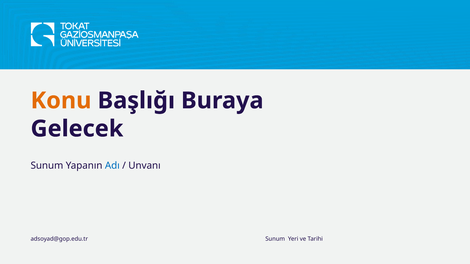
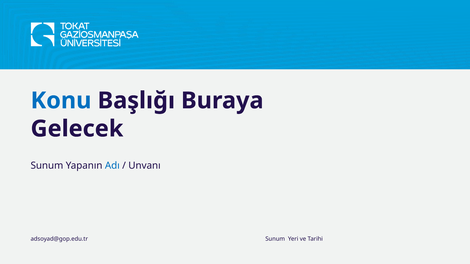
Konu colour: orange -> blue
